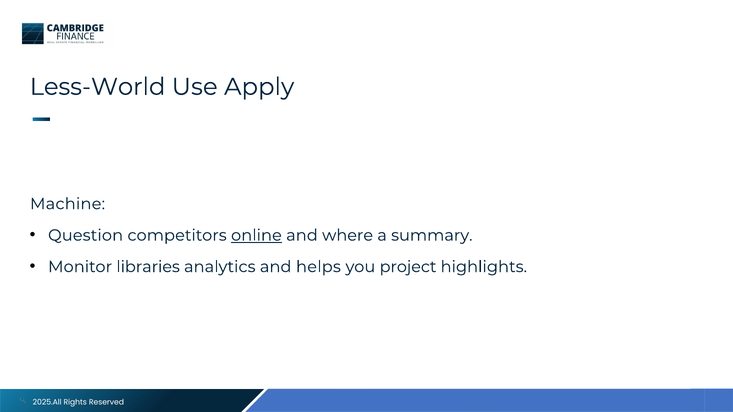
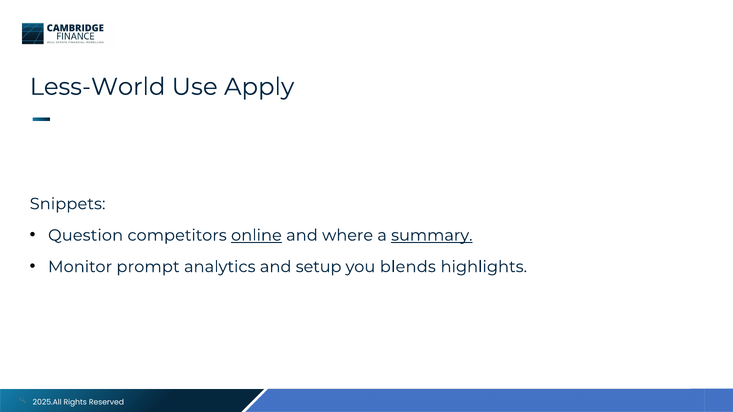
Machine: Machine -> Snippets
summary underline: none -> present
libraries: libraries -> prompt
helps: helps -> setup
project: project -> blends
